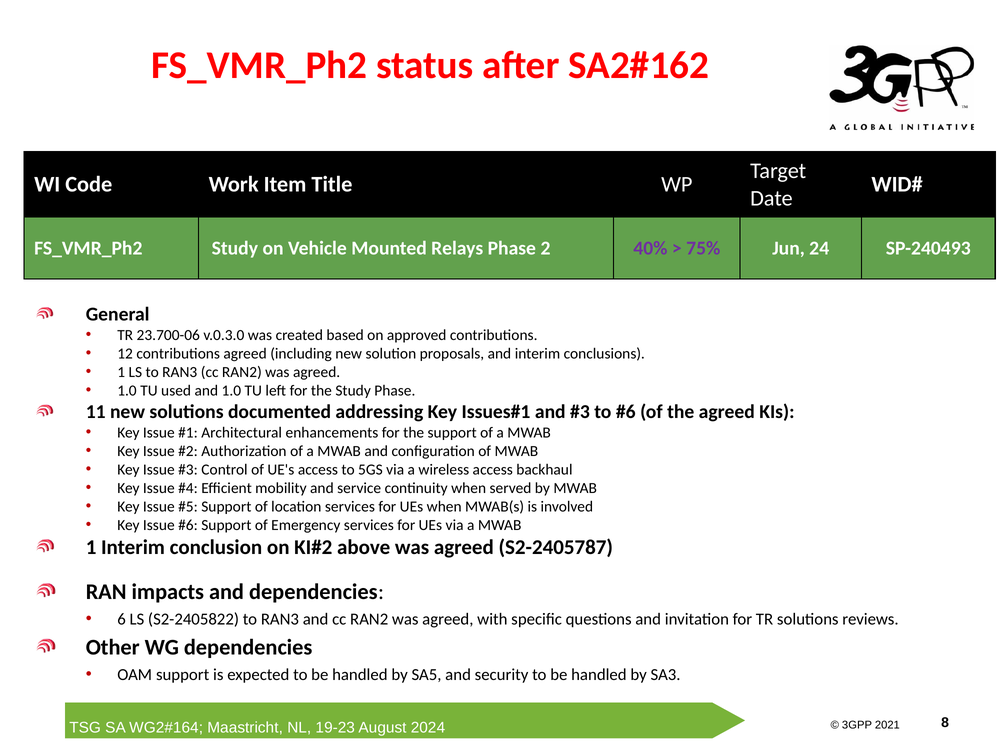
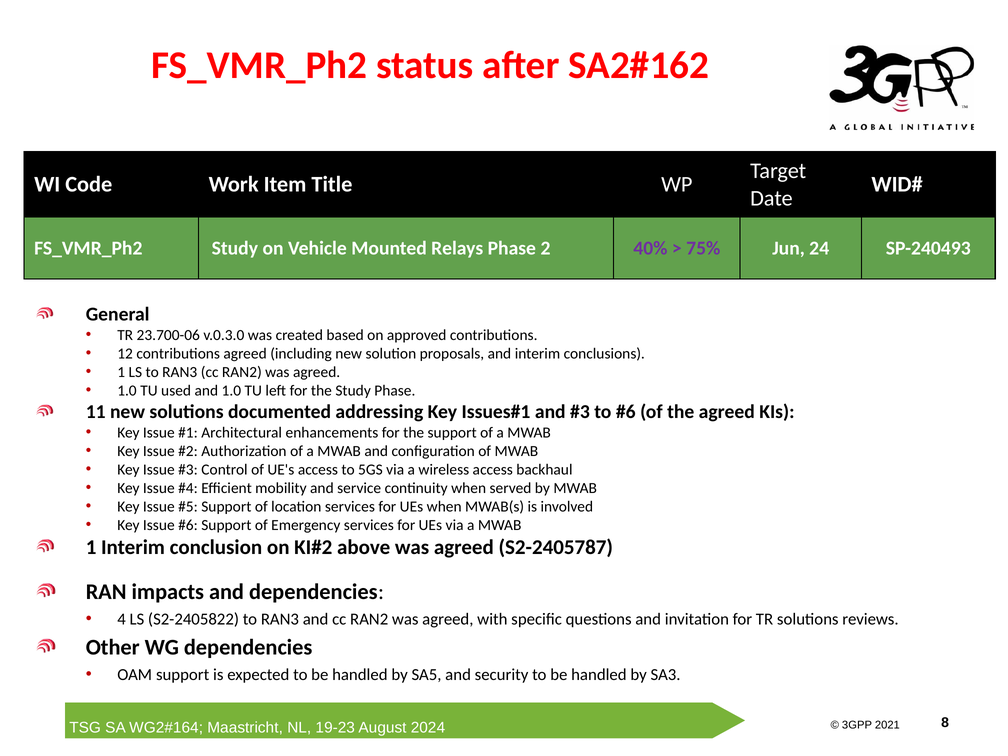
6: 6 -> 4
